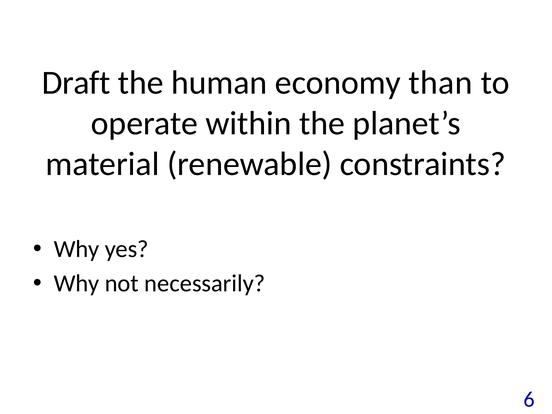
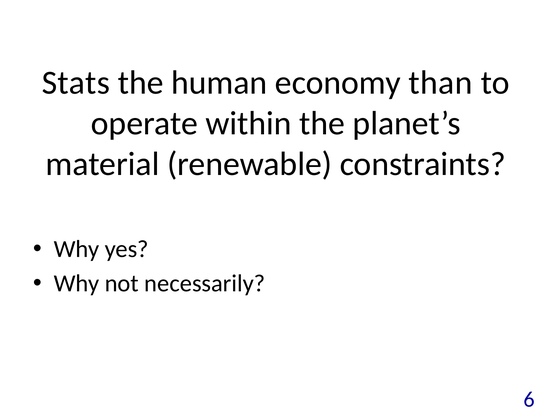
Draft: Draft -> Stats
